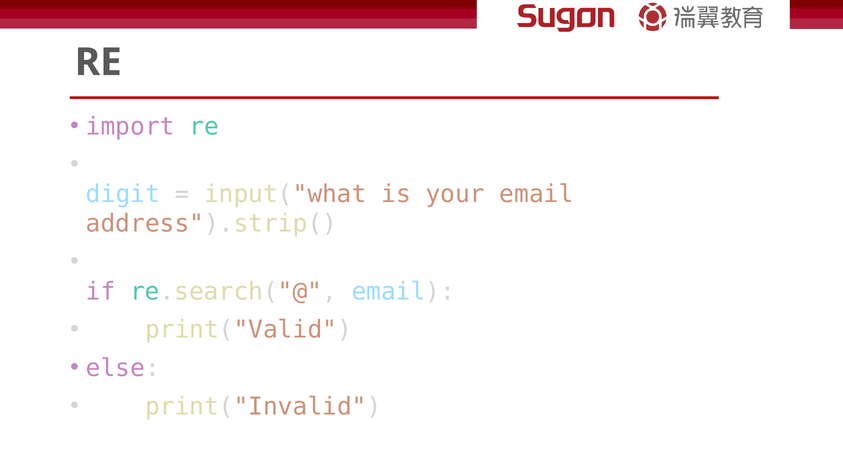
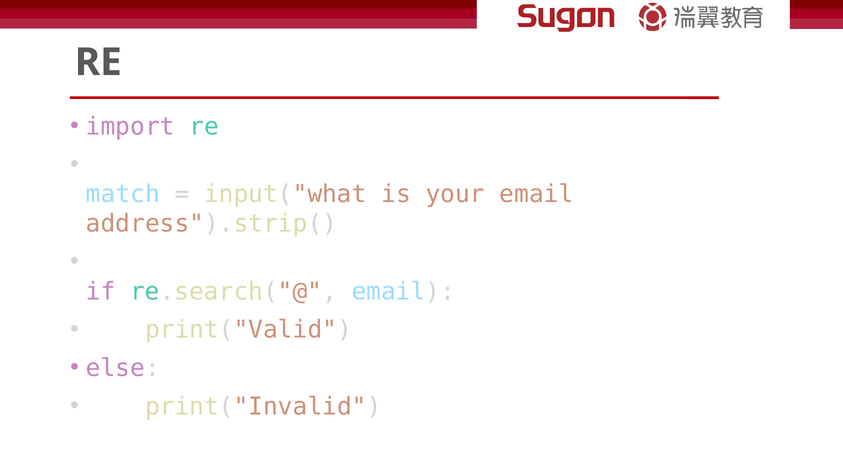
digit: digit -> match
